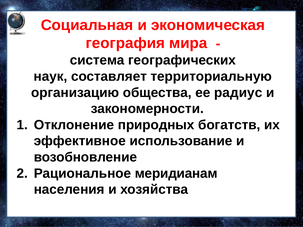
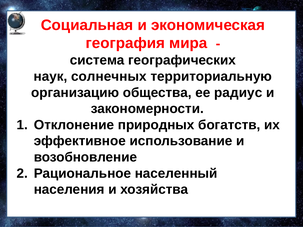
составляет: составляет -> солнечных
меридианам: меридианам -> населенный
